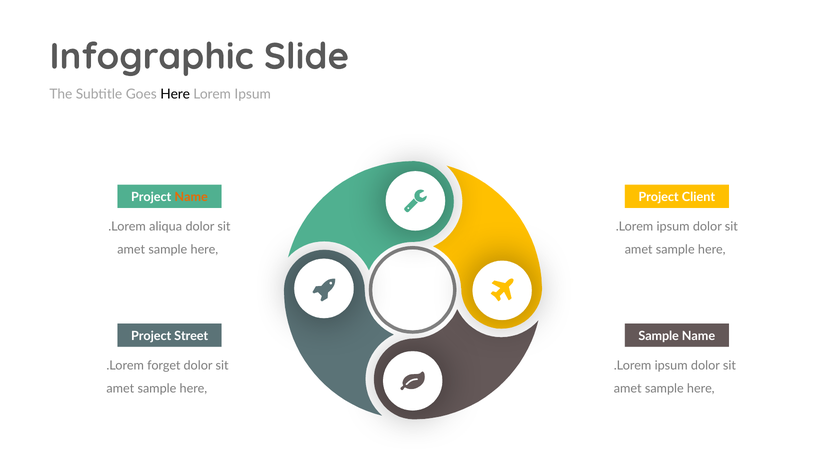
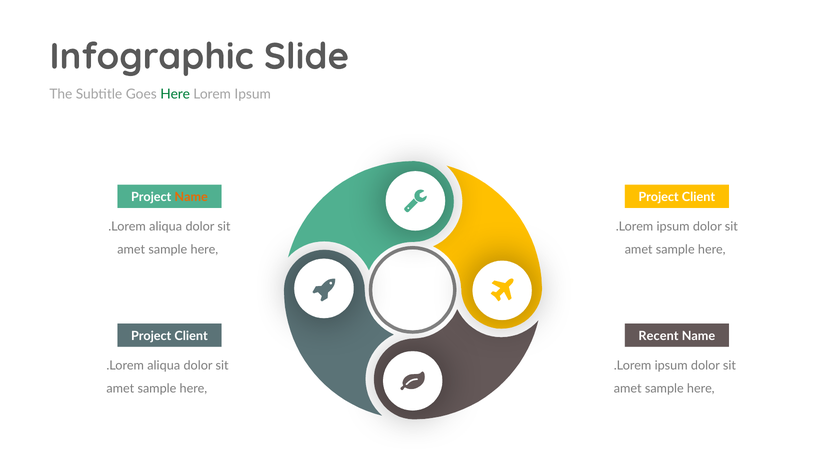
Here at (175, 94) colour: black -> green
Street at (191, 336): Street -> Client
Sample at (659, 336): Sample -> Recent
forget at (164, 365): forget -> aliqua
